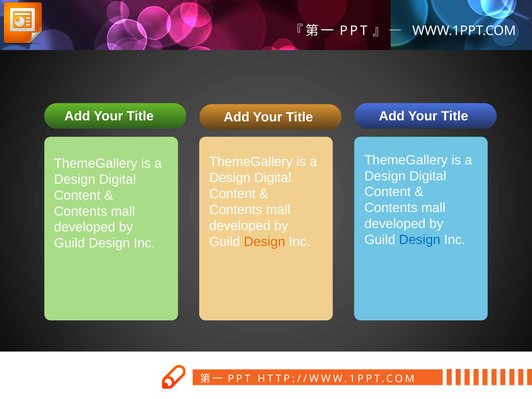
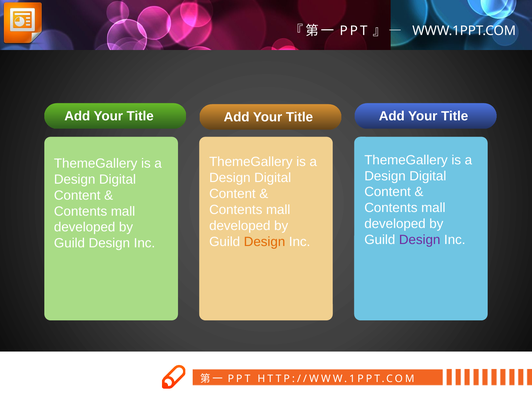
Design at (420, 240) colour: blue -> purple
